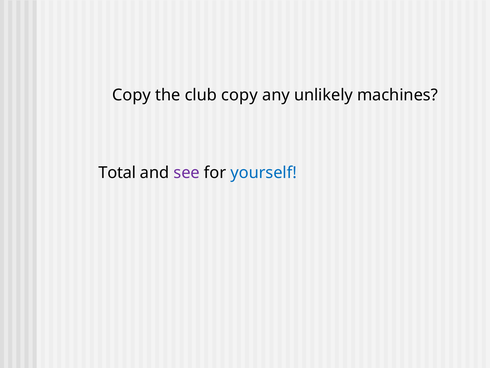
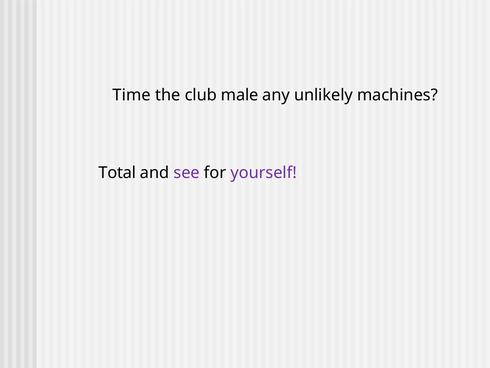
Copy at (132, 95): Copy -> Time
club copy: copy -> male
yourself colour: blue -> purple
